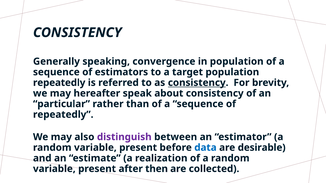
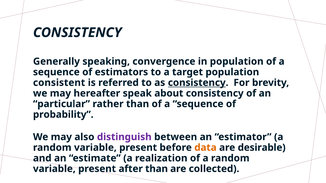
repeatedly at (59, 83): repeatedly -> consistent
repeatedly at (63, 115): repeatedly -> probability
data colour: blue -> orange
after then: then -> than
